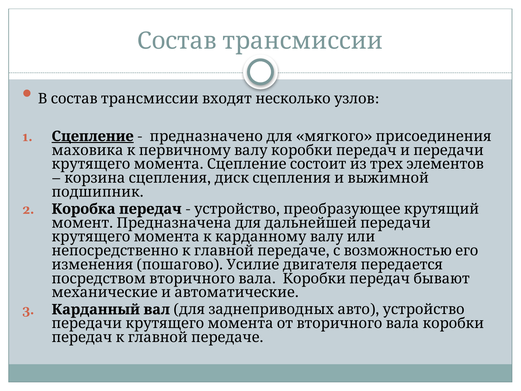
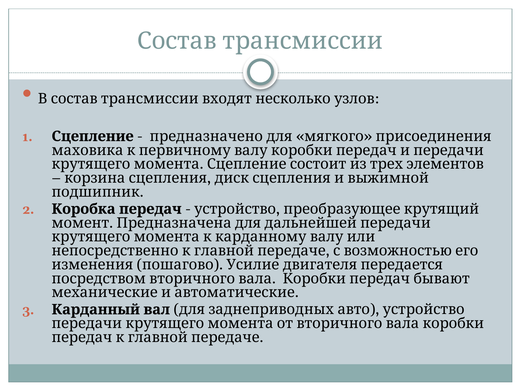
Сцепление underline: present -> none
